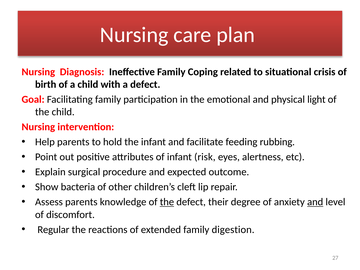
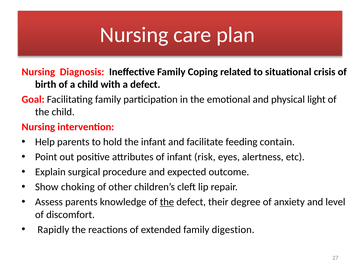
rubbing: rubbing -> contain
bacteria: bacteria -> choking
and at (315, 202) underline: present -> none
Regular: Regular -> Rapidly
